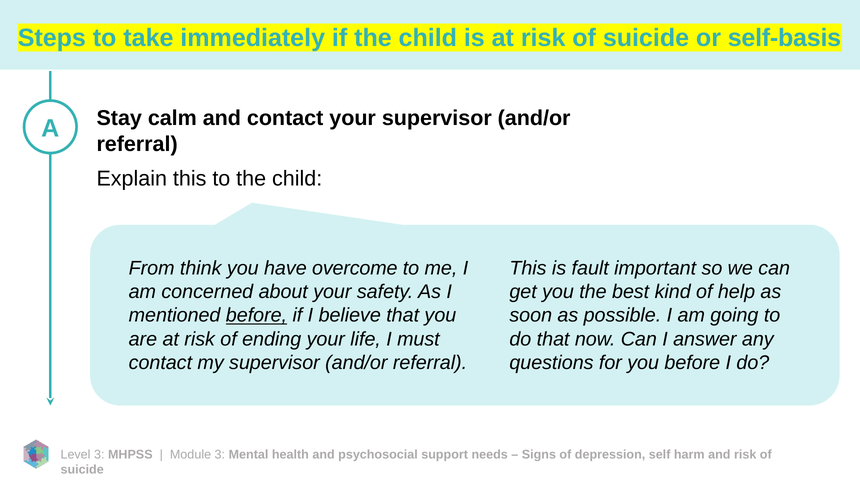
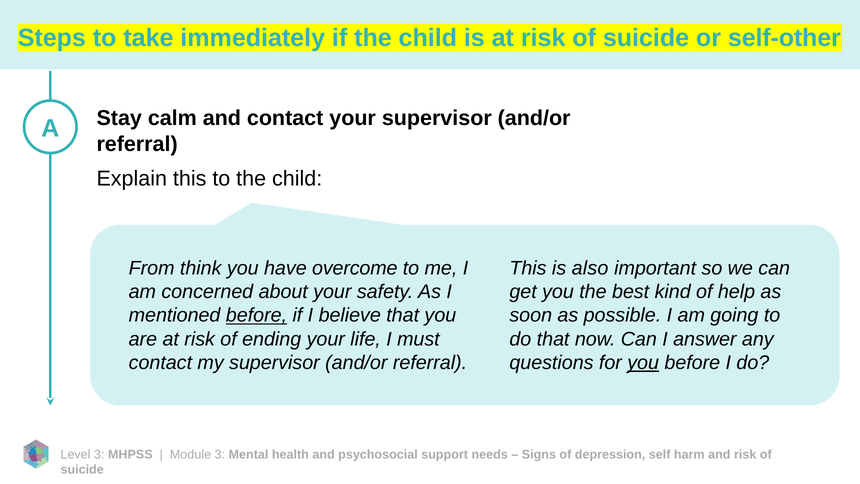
self-basis: self-basis -> self-other
fault: fault -> also
you at (643, 363) underline: none -> present
